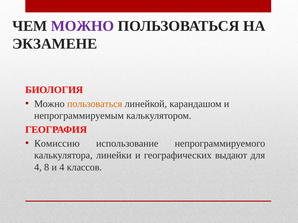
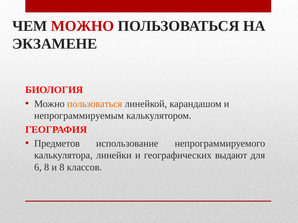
МОЖНО at (83, 26) colour: purple -> red
Комиссию: Комиссию -> Предметов
4 at (38, 168): 4 -> 6
и 4: 4 -> 8
